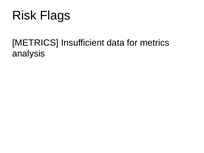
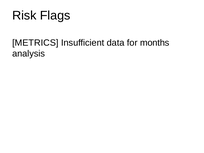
for metrics: metrics -> months
